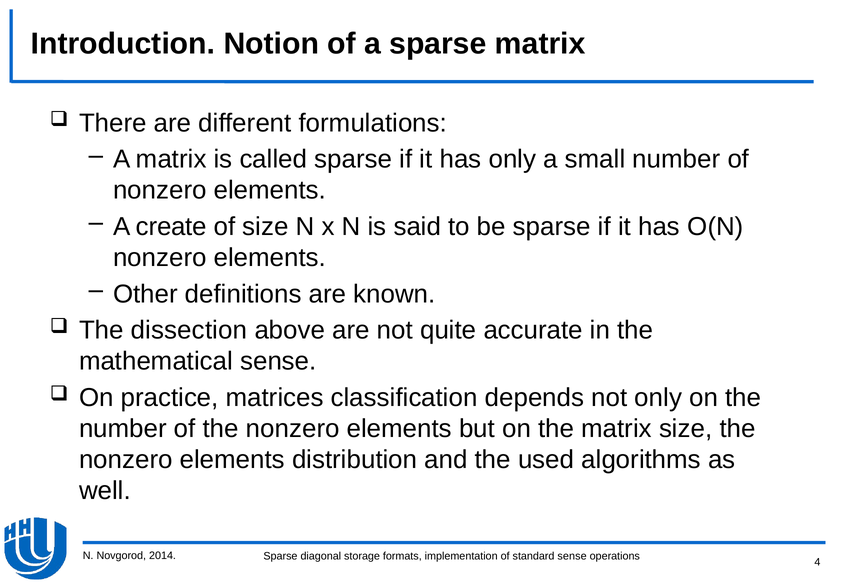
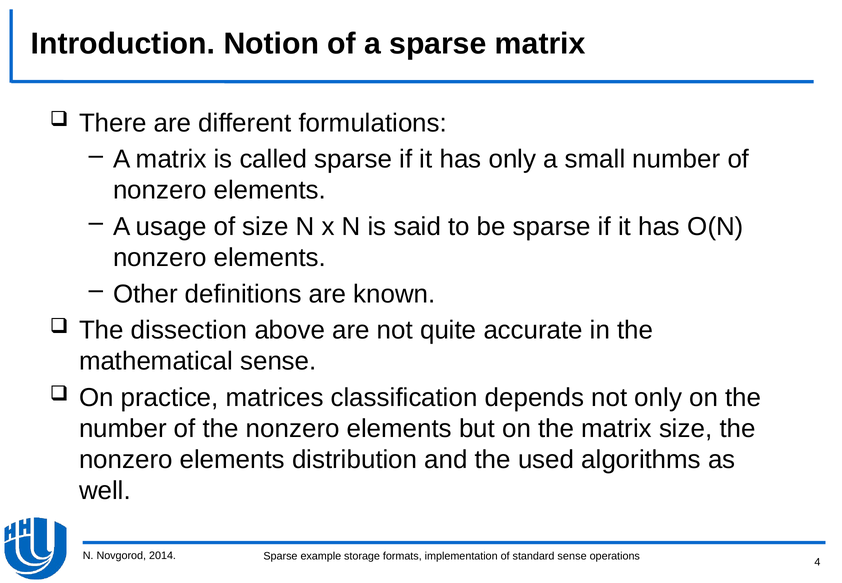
create: create -> usage
diagonal: diagonal -> example
